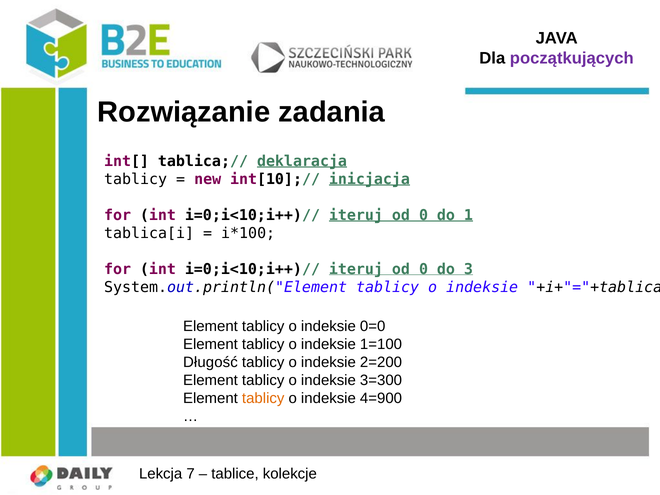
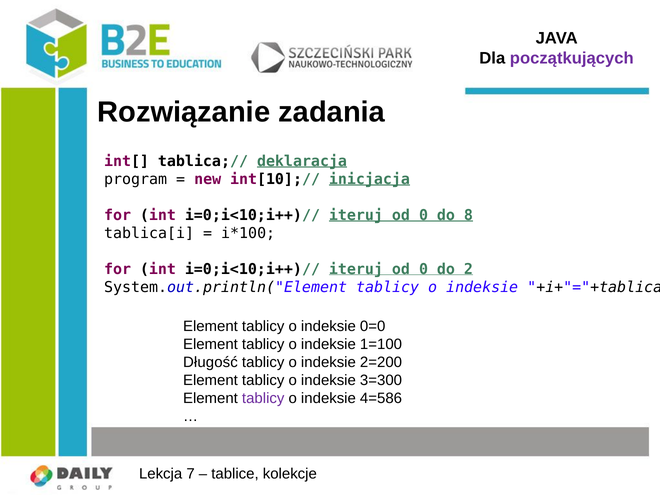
tablicy at (136, 179): tablicy -> program
1: 1 -> 8
3: 3 -> 2
tablicy at (263, 398) colour: orange -> purple
4=900: 4=900 -> 4=586
